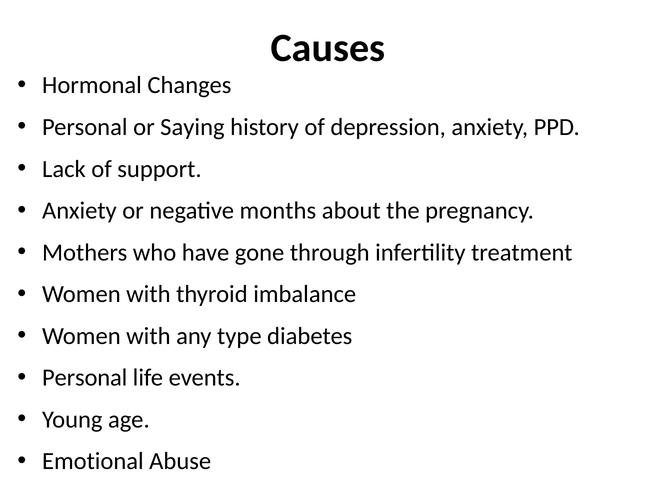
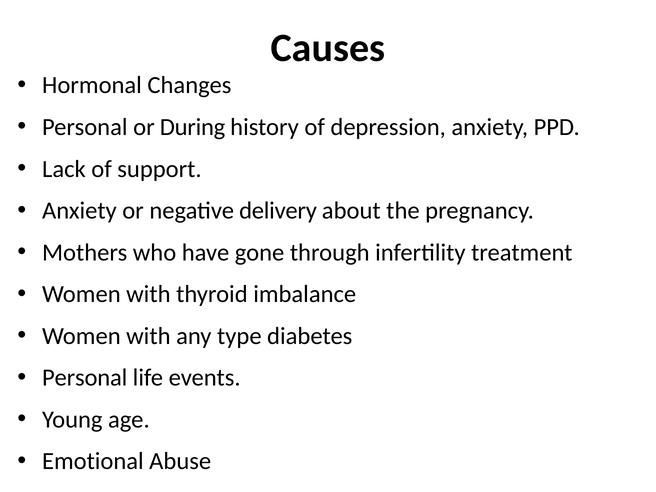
Saying: Saying -> During
months: months -> delivery
